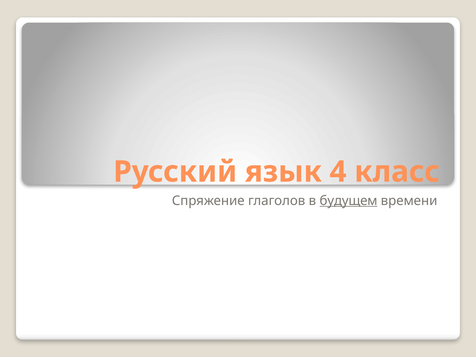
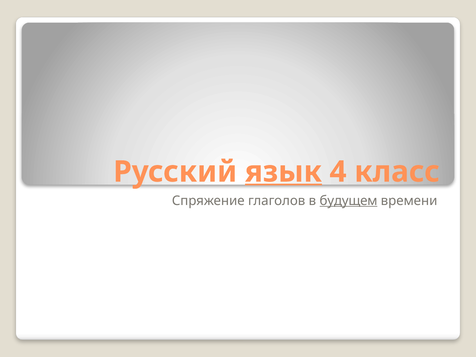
язык underline: none -> present
